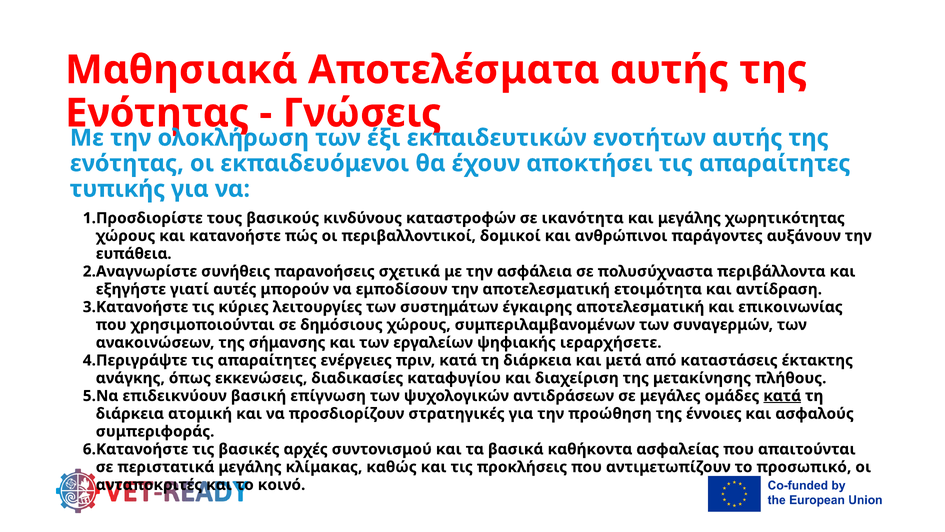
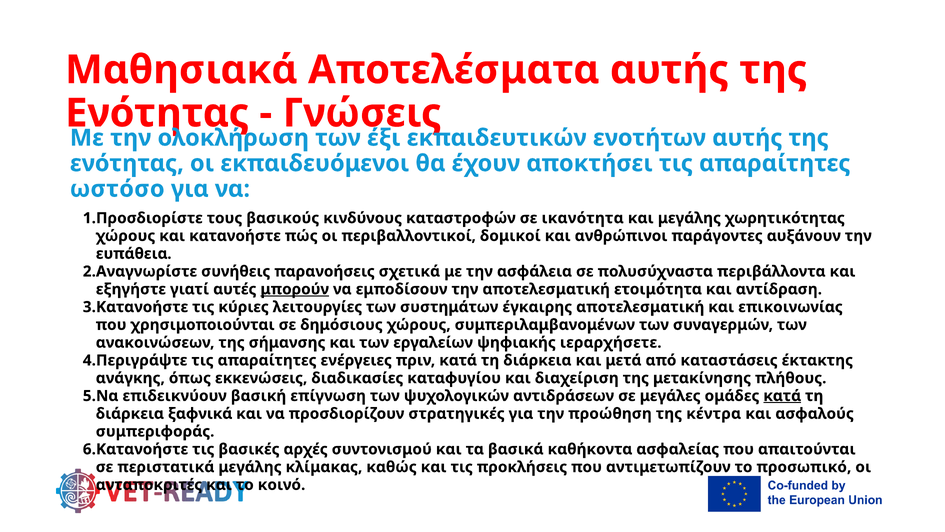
τυπικής: τυπικής -> ωστόσο
μπορούν underline: none -> present
ατομική: ατομική -> ξαφνικά
έννοιες: έννοιες -> κέντρα
